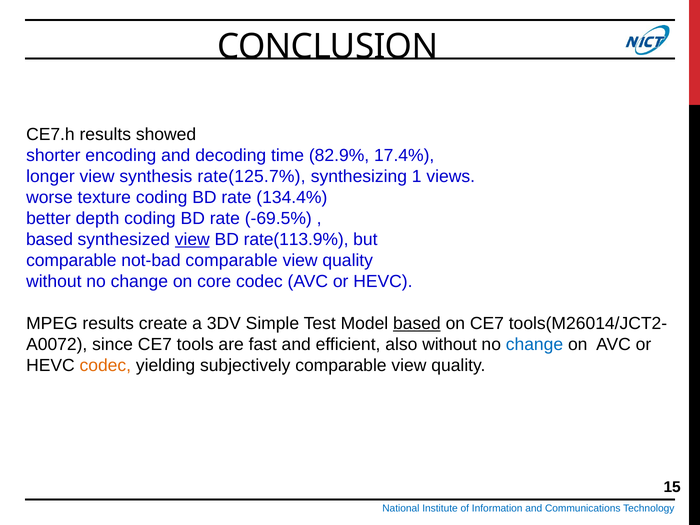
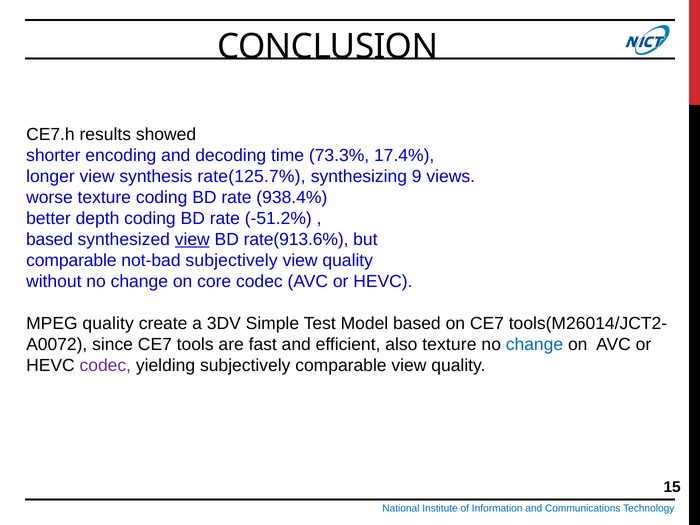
82.9%: 82.9% -> 73.3%
1: 1 -> 9
134.4%: 134.4% -> 938.4%
-69.5%: -69.5% -> -51.2%
rate(113.9%: rate(113.9% -> rate(913.6%
not-bad comparable: comparable -> subjectively
MPEG results: results -> quality
based at (417, 323) underline: present -> none
also without: without -> texture
codec at (105, 365) colour: orange -> purple
